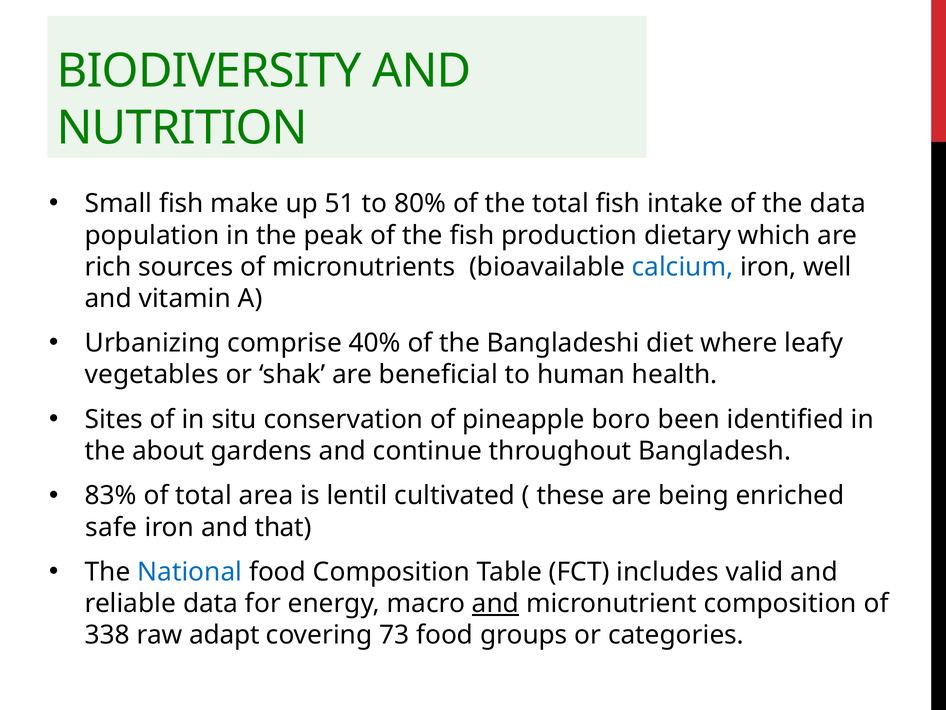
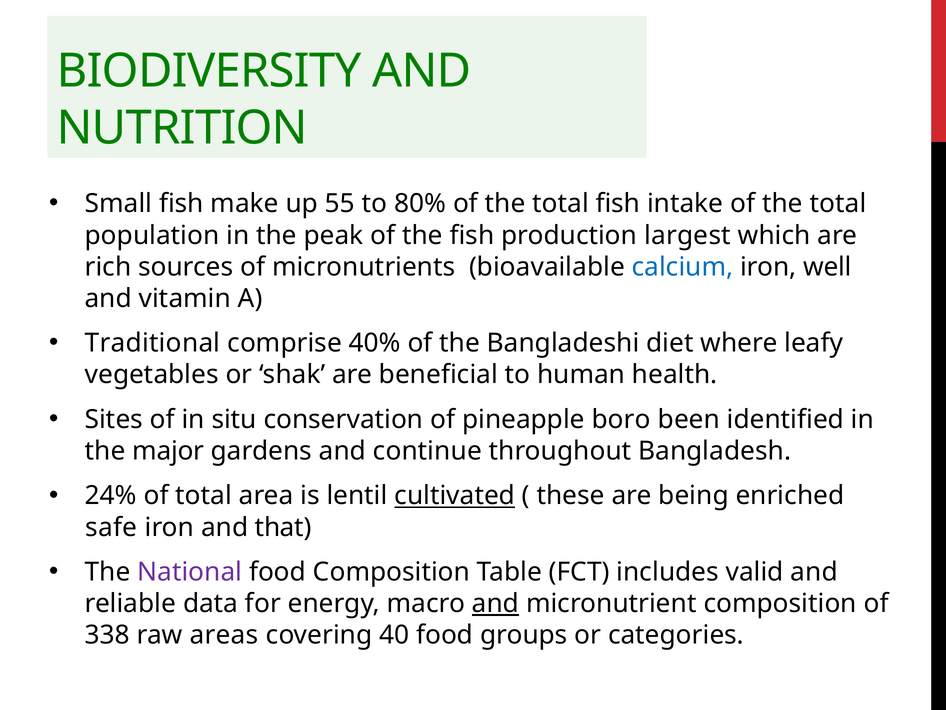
51: 51 -> 55
intake of the data: data -> total
dietary: dietary -> largest
Urbanizing: Urbanizing -> Traditional
about: about -> major
83%: 83% -> 24%
cultivated underline: none -> present
National colour: blue -> purple
adapt: adapt -> areas
73: 73 -> 40
